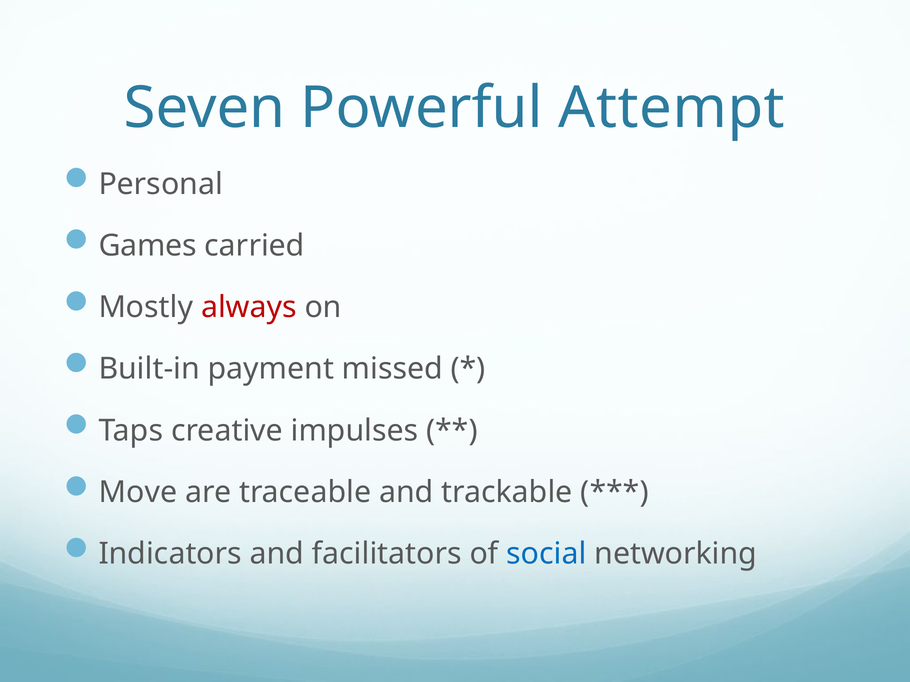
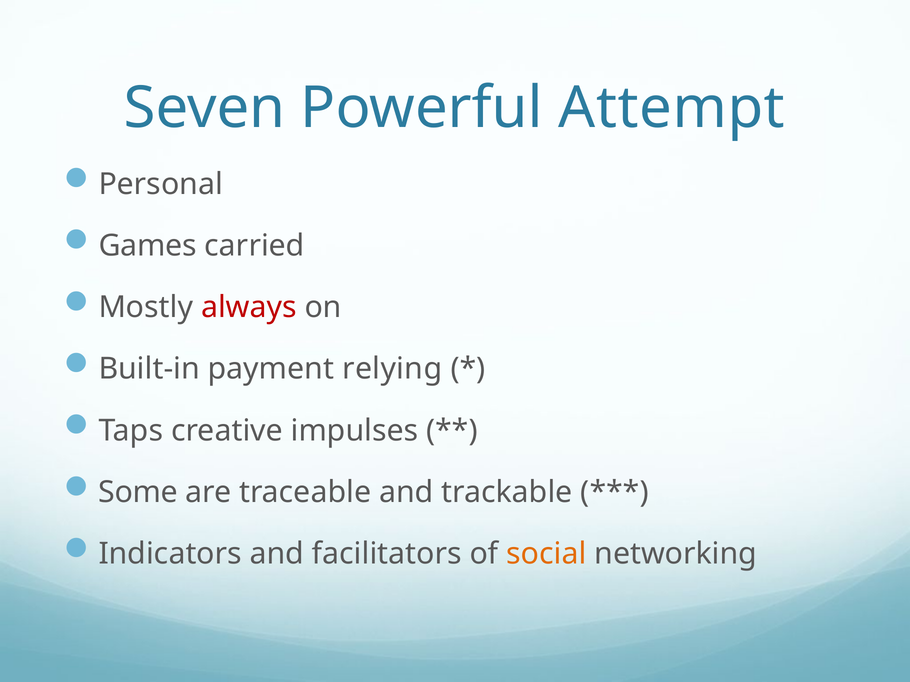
missed: missed -> relying
Move: Move -> Some
social colour: blue -> orange
